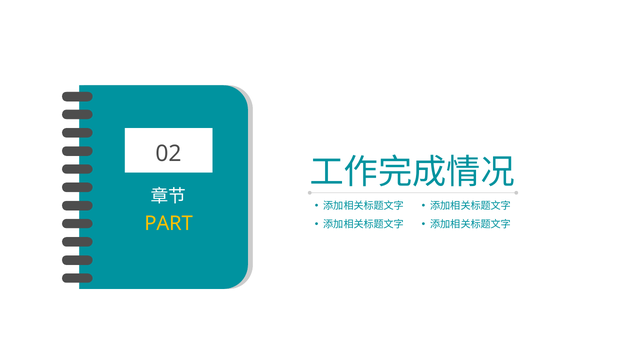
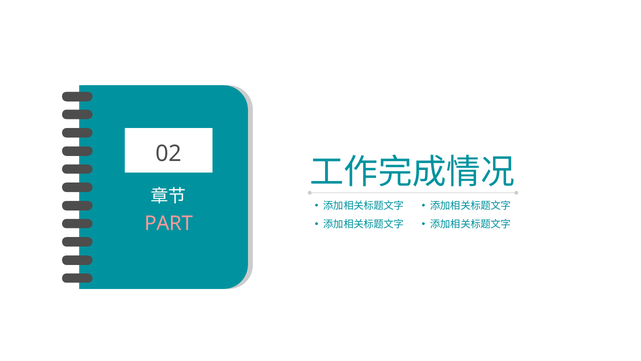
PART colour: yellow -> pink
